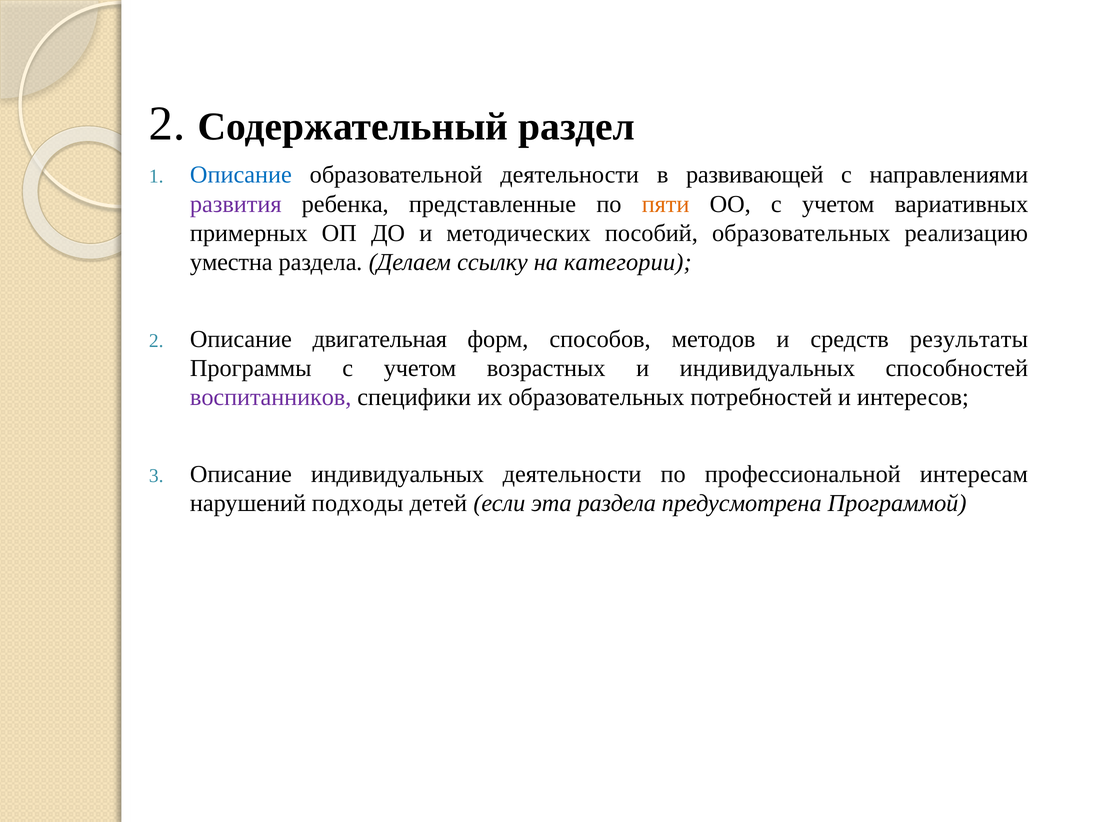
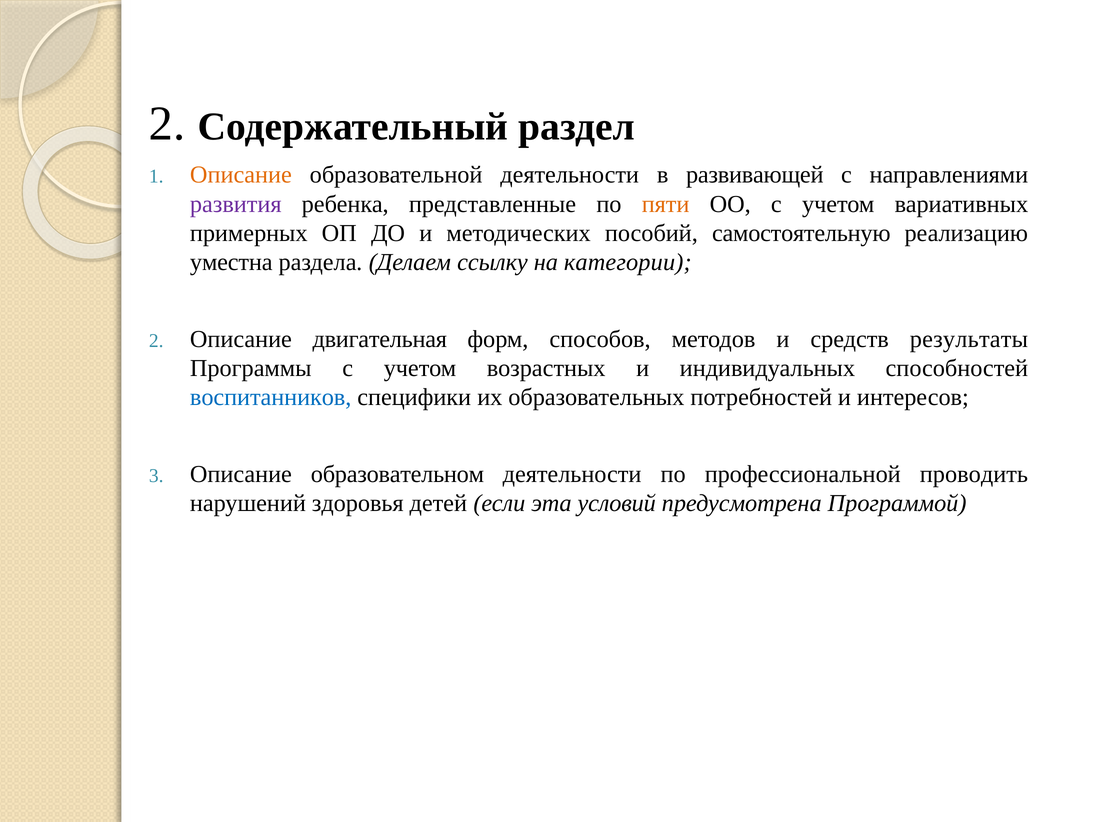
Описание at (241, 175) colour: blue -> orange
пособий образовательных: образовательных -> самостоятельную
воспитанников colour: purple -> blue
Описание индивидуальных: индивидуальных -> образовательном
интересам: интересам -> проводить
подходы: подходы -> здоровья
эта раздела: раздела -> условий
